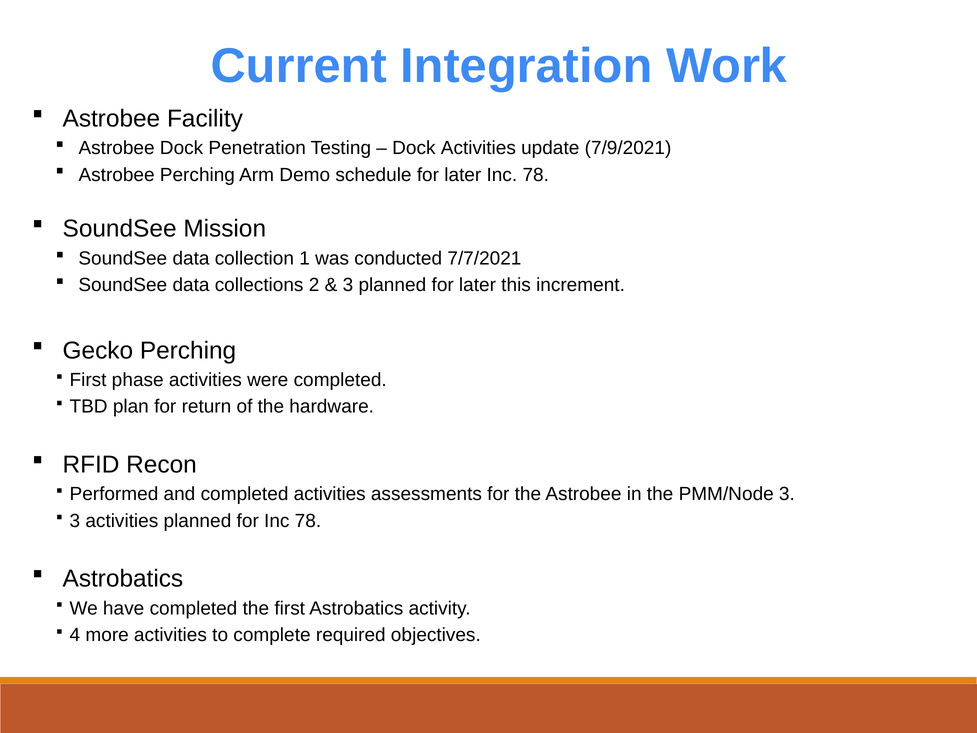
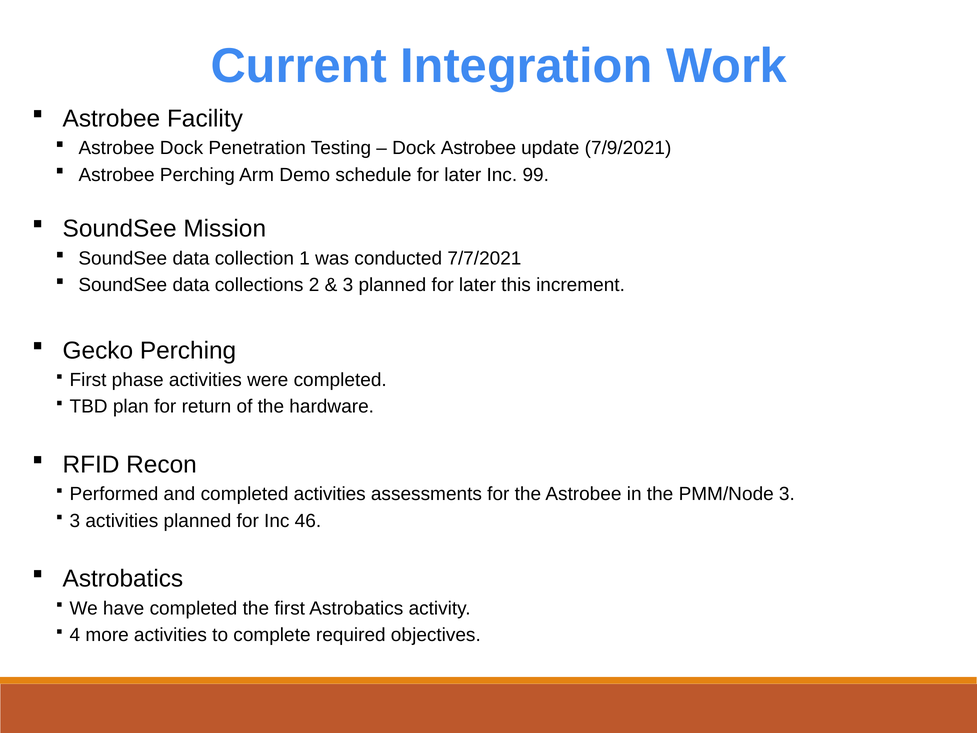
Dock Activities: Activities -> Astrobee
later Inc 78: 78 -> 99
for Inc 78: 78 -> 46
